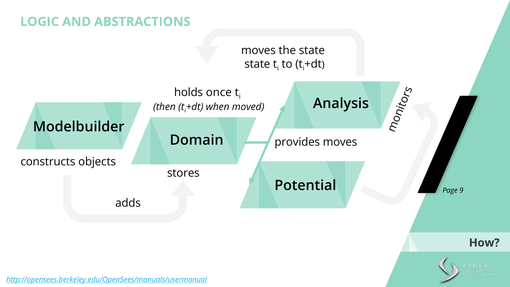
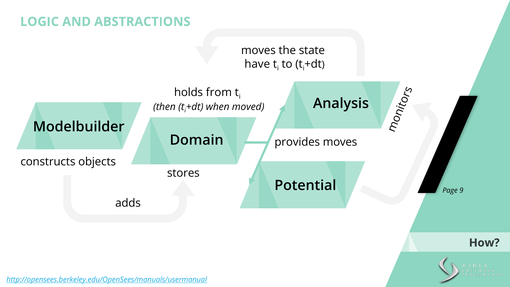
state at (257, 64): state -> have
once: once -> from
